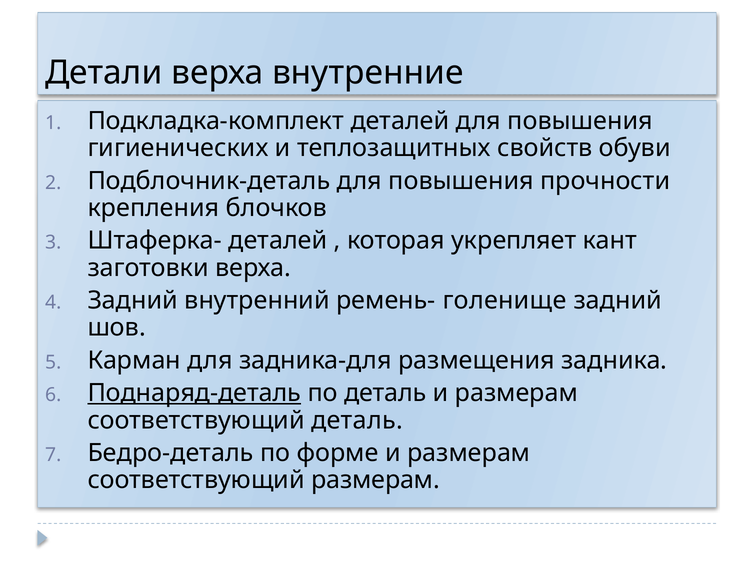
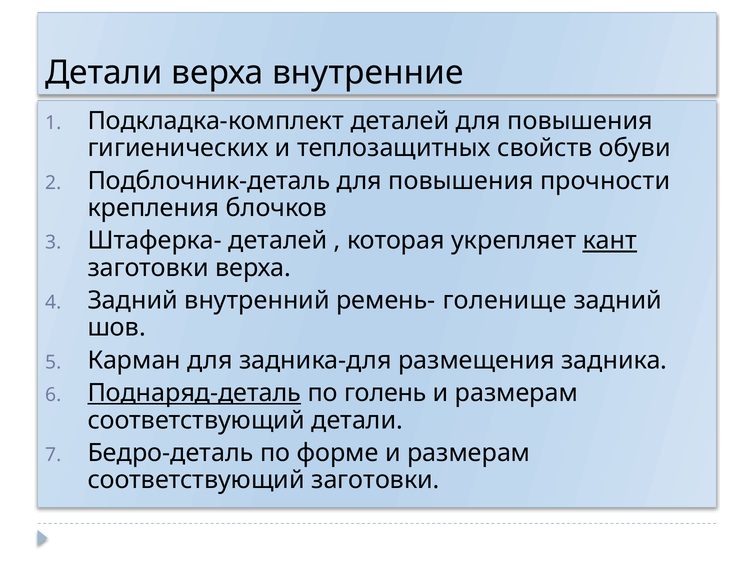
кант underline: none -> present
по деталь: деталь -> голень
соответствующий деталь: деталь -> детали
соответствующий размерам: размерам -> заготовки
